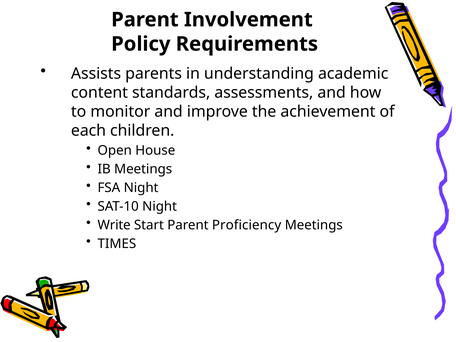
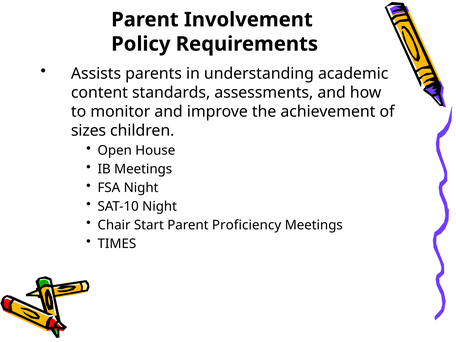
each: each -> sizes
Write: Write -> Chair
